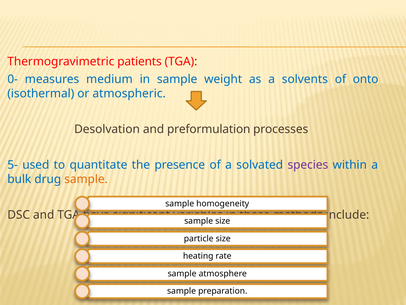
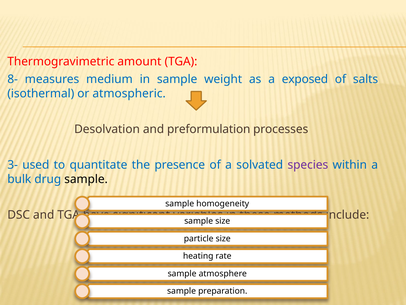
patients: patients -> amount
0-: 0- -> 8-
solvents: solvents -> exposed
onto: onto -> salts
5-: 5- -> 3-
sample at (86, 179) colour: orange -> black
